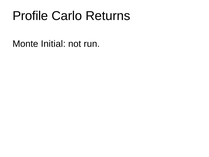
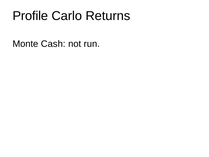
Initial: Initial -> Cash
